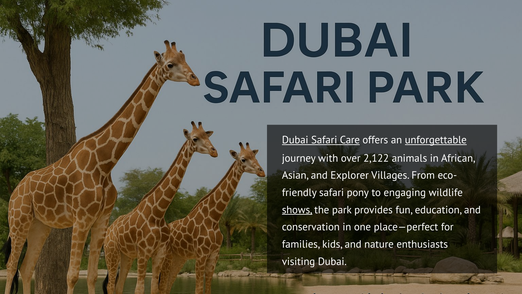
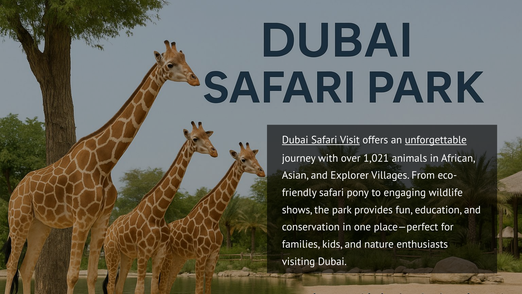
Care: Care -> Visit
2,122: 2,122 -> 1,021
shows underline: present -> none
